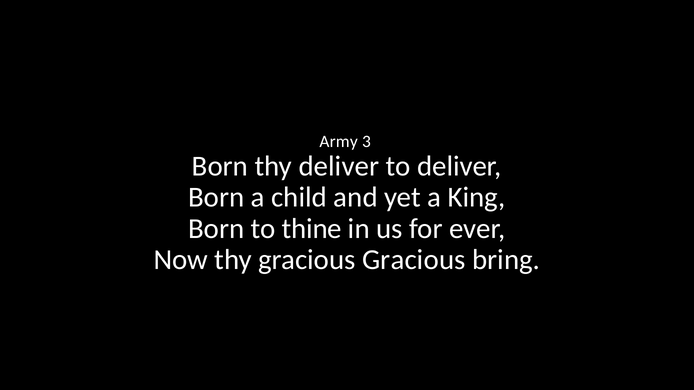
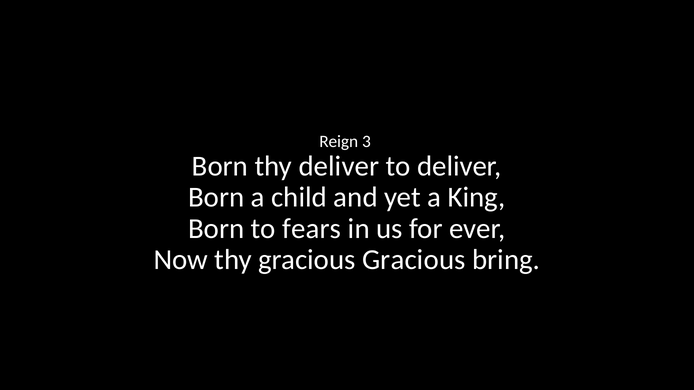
Army: Army -> Reign
thine: thine -> fears
